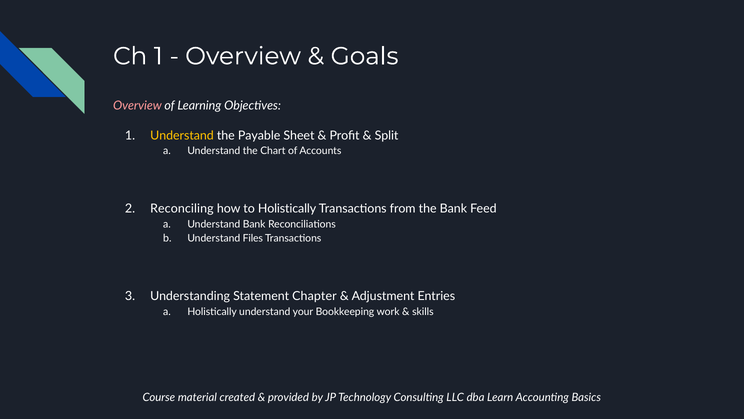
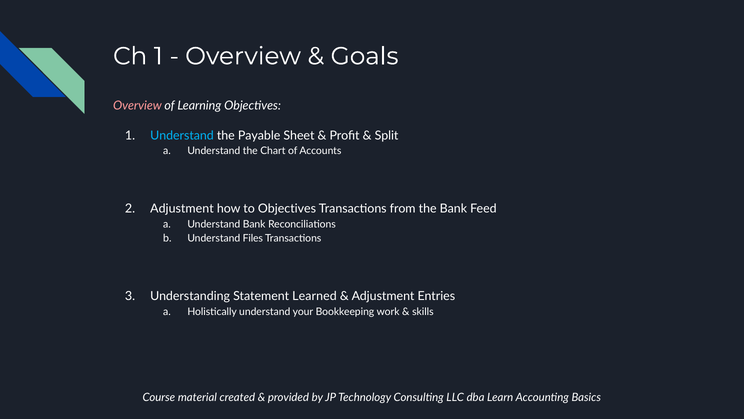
Understand at (182, 135) colour: yellow -> light blue
Reconciling at (182, 209): Reconciling -> Adjustment
to Holistically: Holistically -> Objectives
Chapter: Chapter -> Learned
